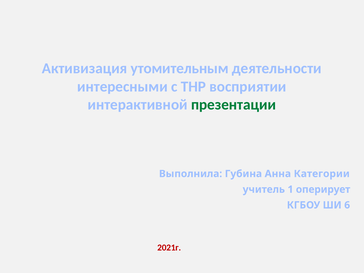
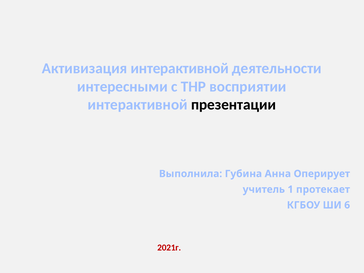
Активизация утомительным: утомительным -> интерактивной
презентации colour: green -> black
Категории: Категории -> Оперирует
оперирует: оперирует -> протекает
